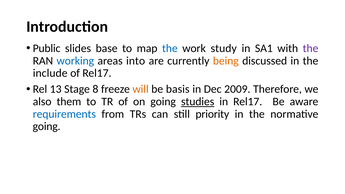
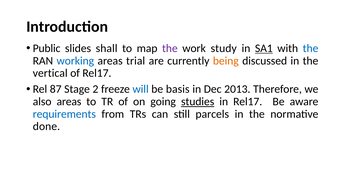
base: base -> shall
the at (170, 48) colour: blue -> purple
SA1 underline: none -> present
the at (311, 48) colour: purple -> blue
into: into -> trial
include: include -> vertical
13: 13 -> 87
8: 8 -> 2
will colour: orange -> blue
2009: 2009 -> 2013
also them: them -> areas
priority: priority -> parcels
going at (47, 126): going -> done
